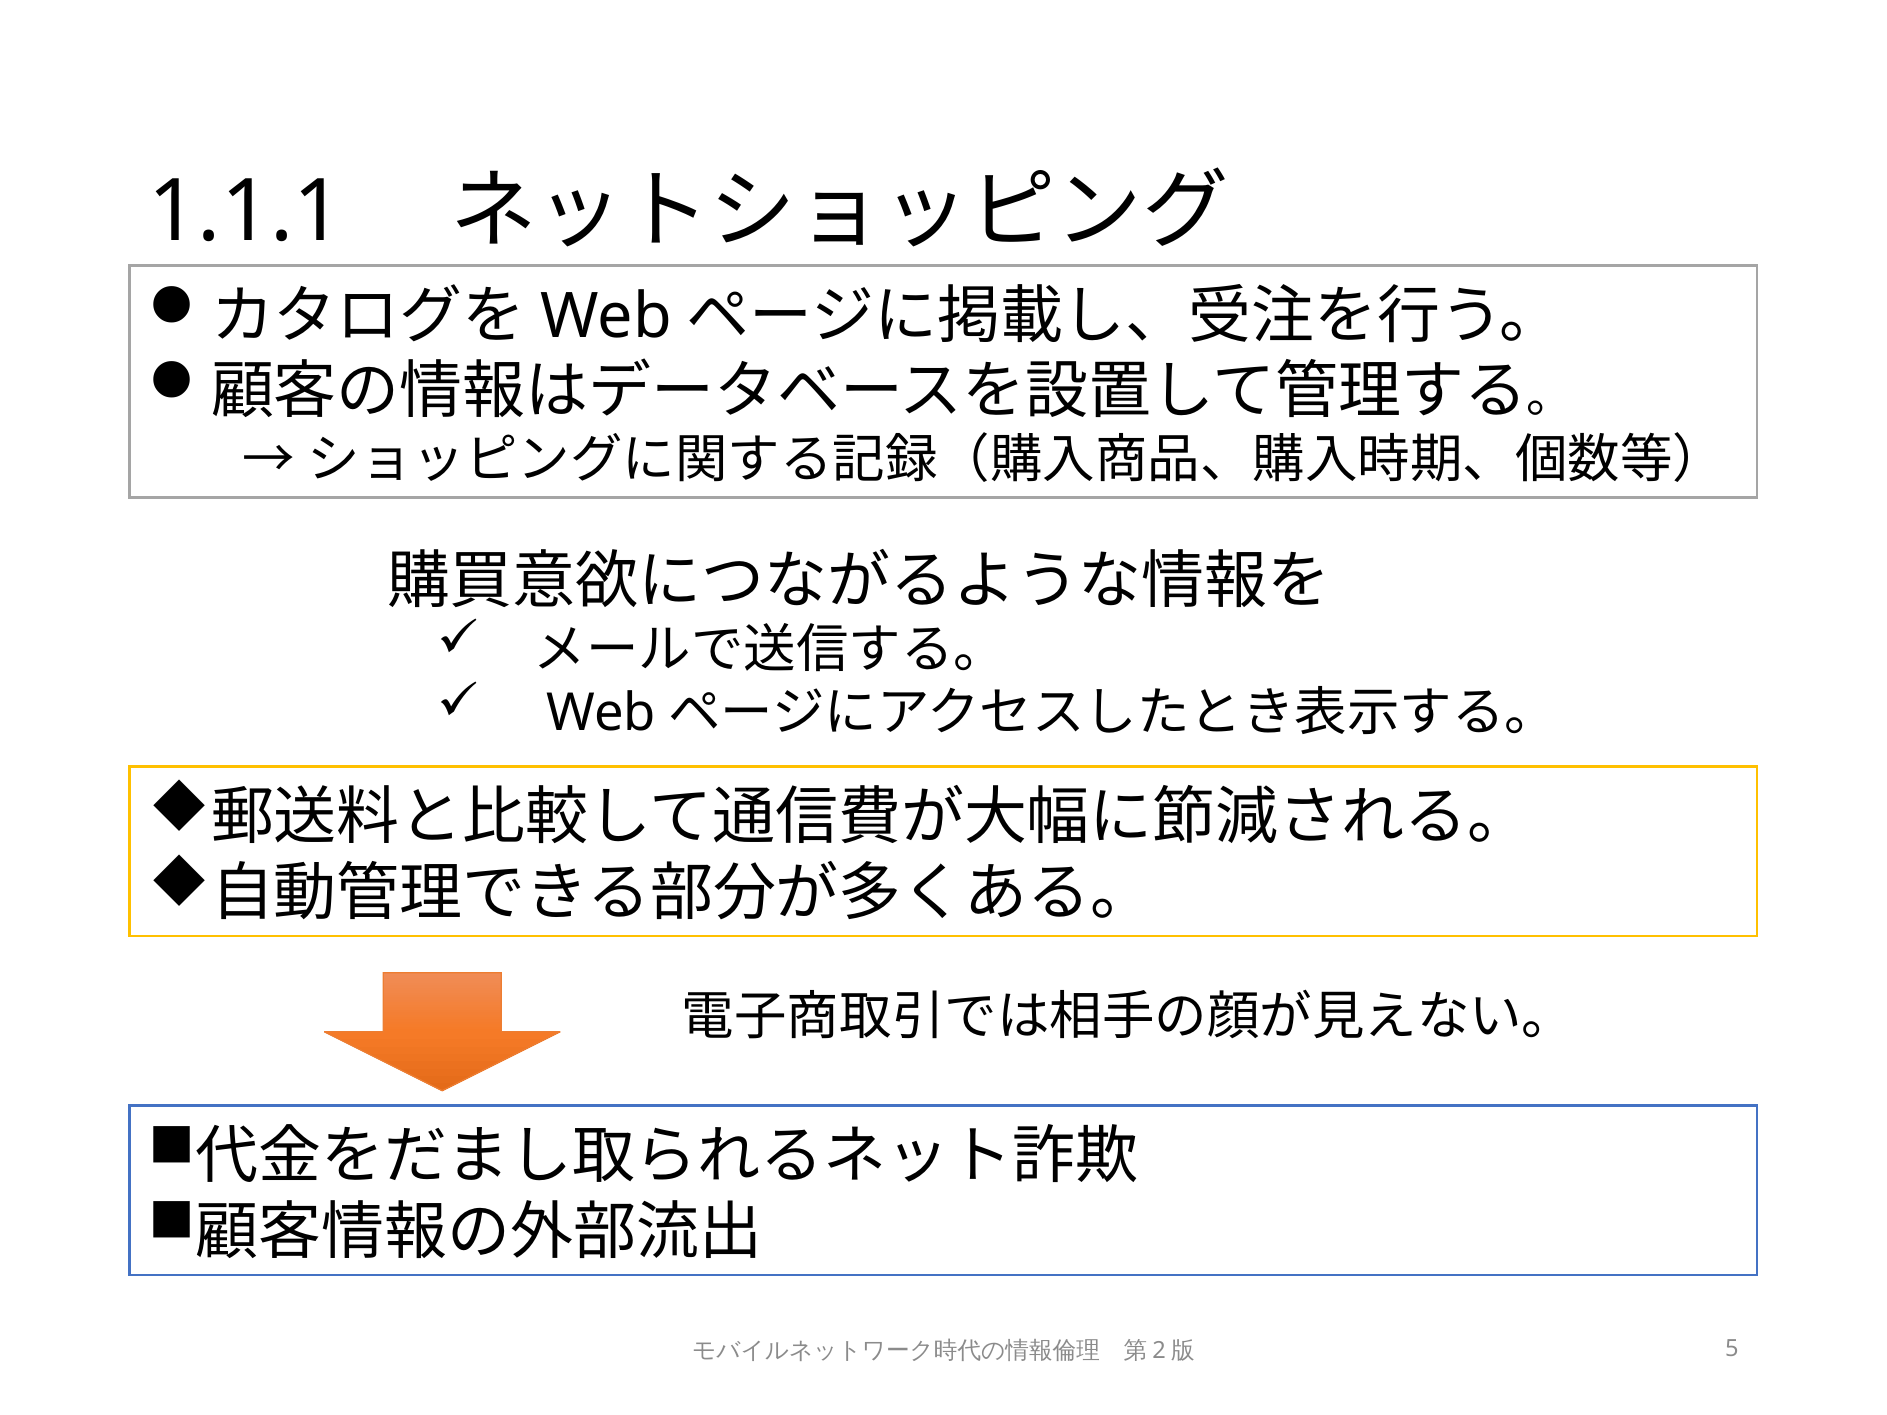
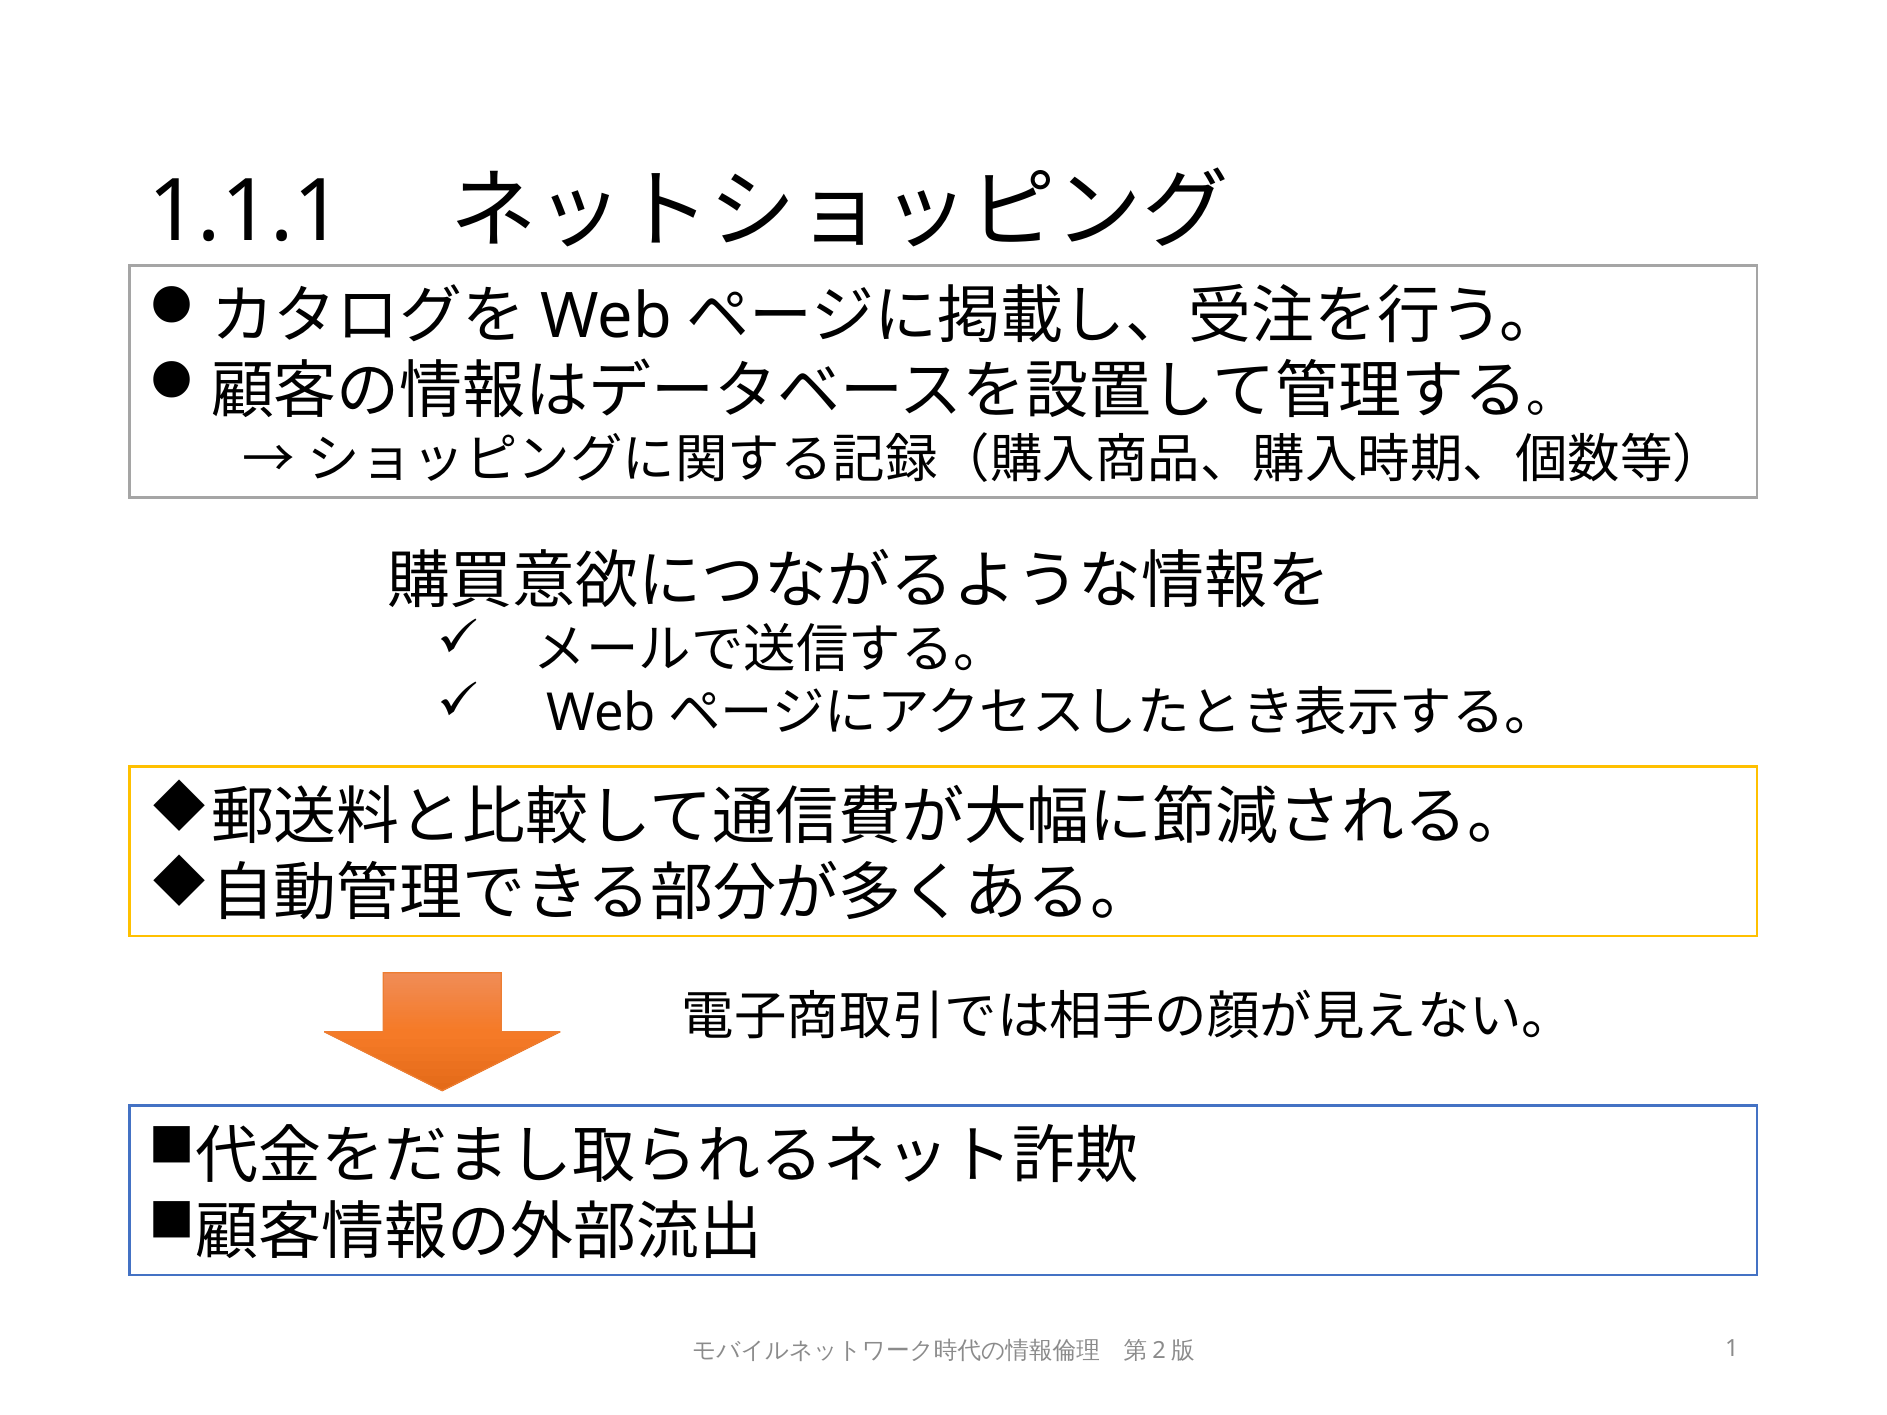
5: 5 -> 1
